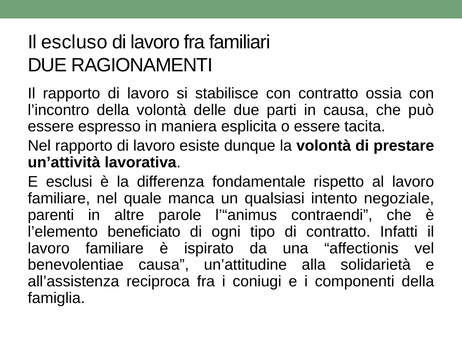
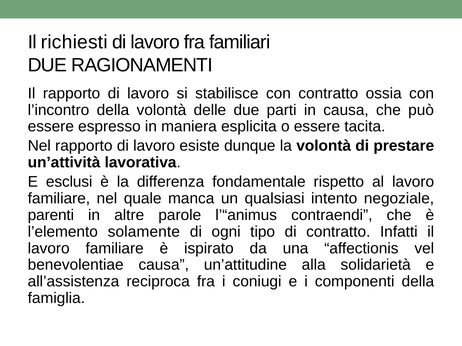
escluso: escluso -> richiesti
beneficiato: beneficiato -> solamente
